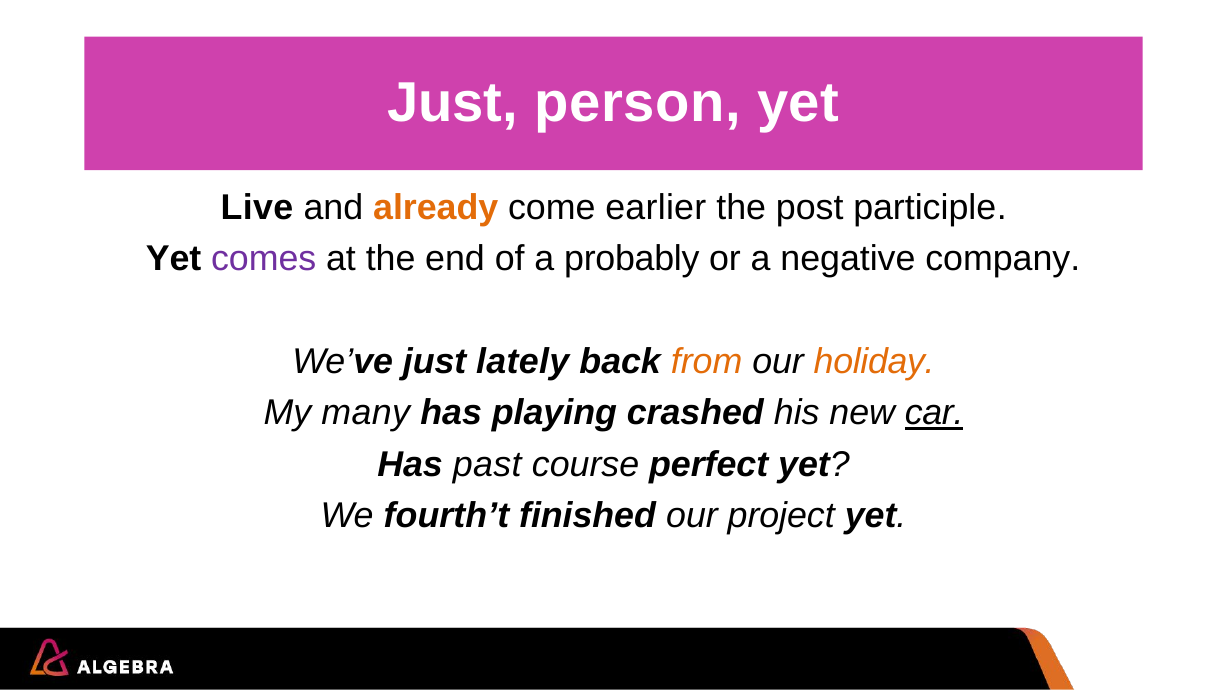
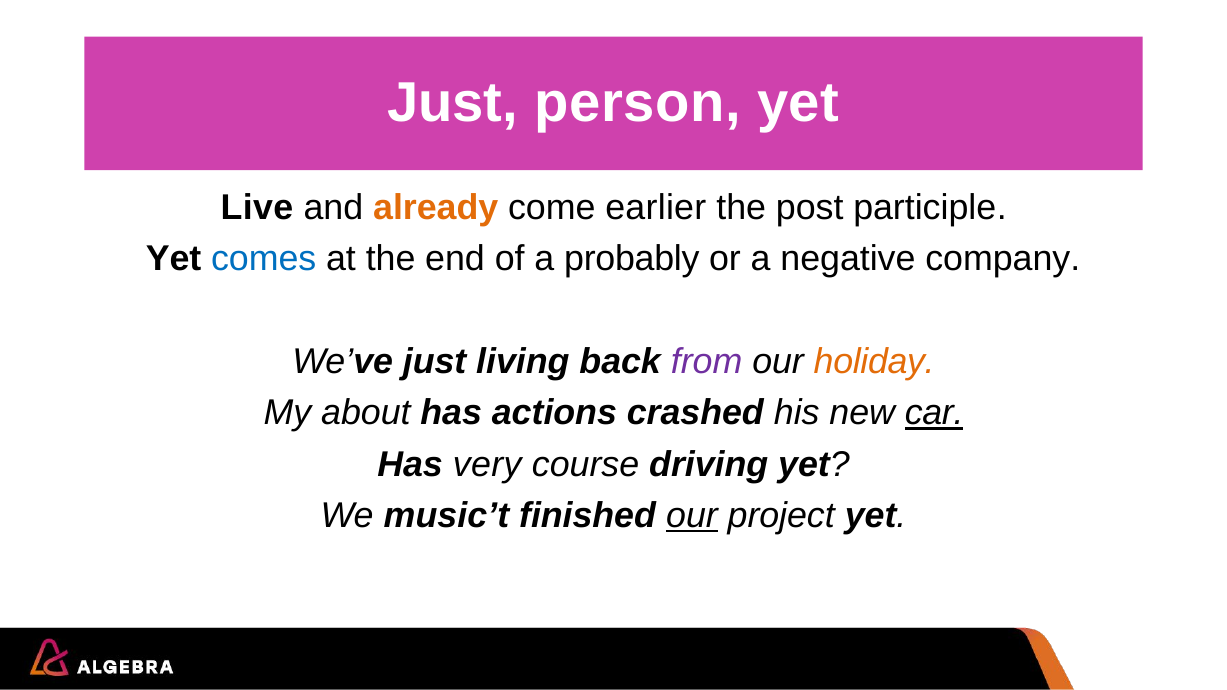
comes colour: purple -> blue
lately: lately -> living
from colour: orange -> purple
many: many -> about
playing: playing -> actions
past: past -> very
perfect: perfect -> driving
fourth’t: fourth’t -> music’t
our at (692, 516) underline: none -> present
